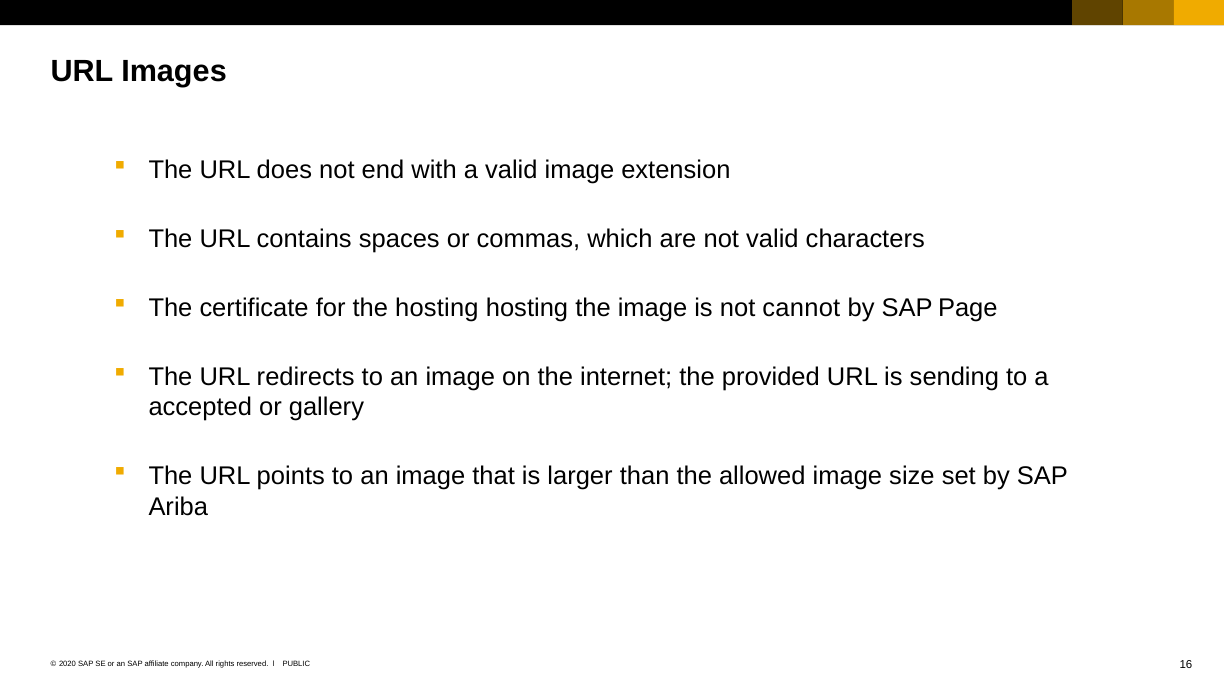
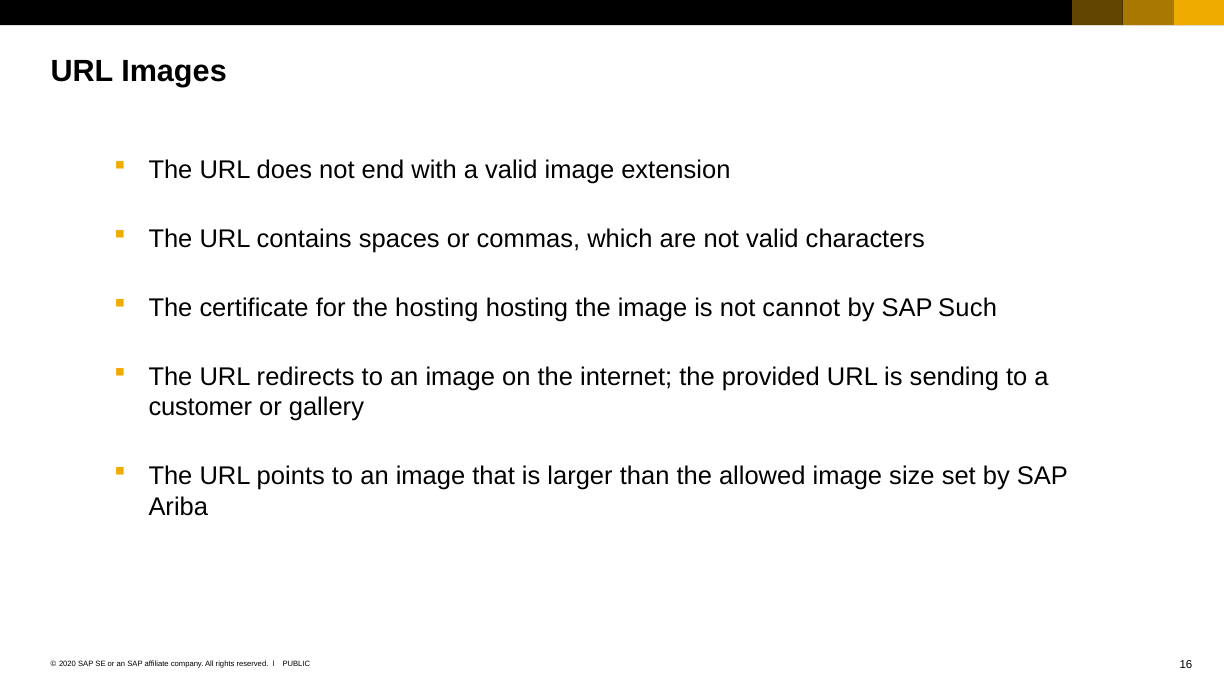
Page: Page -> Such
accepted: accepted -> customer
